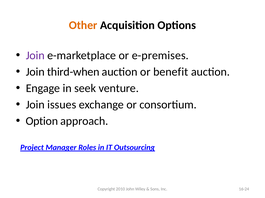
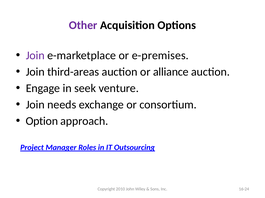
Other colour: orange -> purple
third-when: third-when -> third-areas
benefit: benefit -> alliance
issues: issues -> needs
